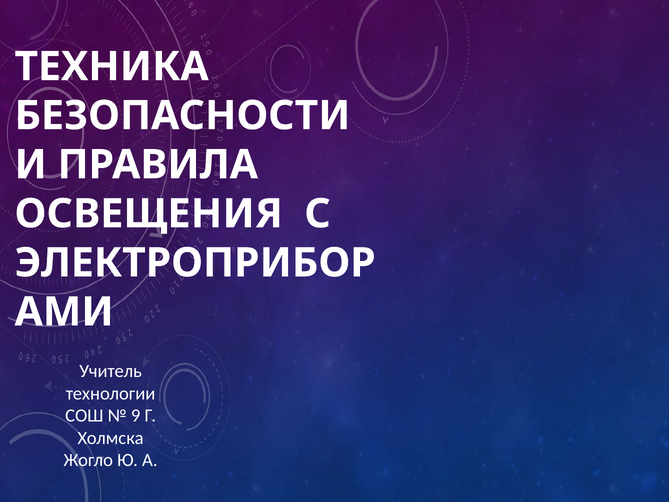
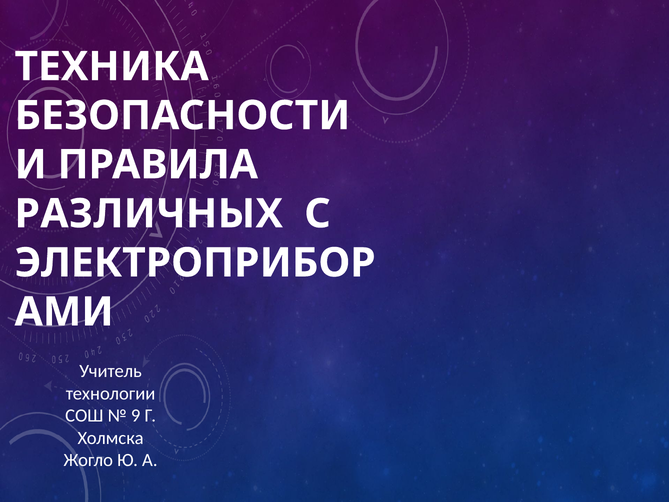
ОСВЕЩЕНИЯ: ОСВЕЩЕНИЯ -> РАЗЛИЧНЫХ
